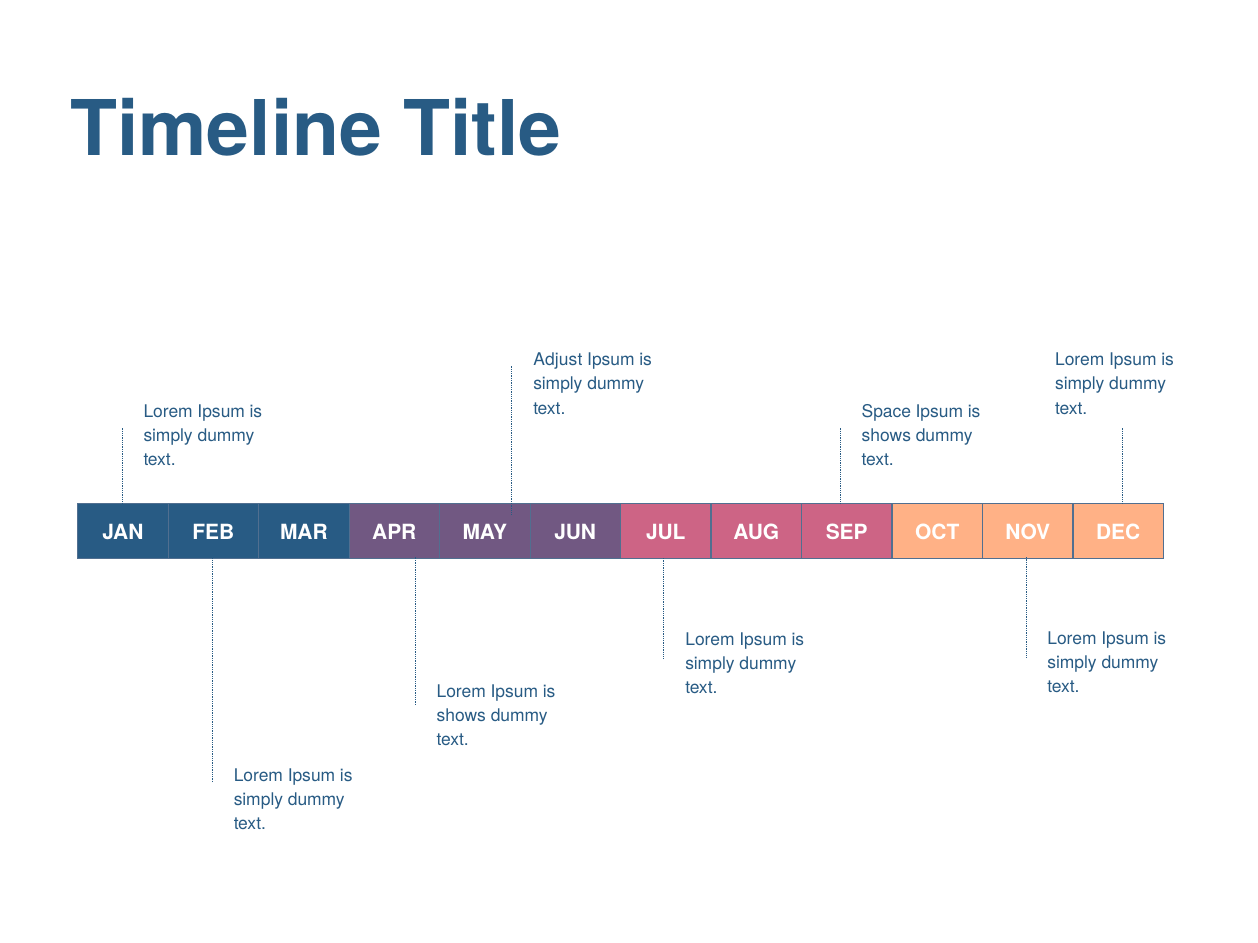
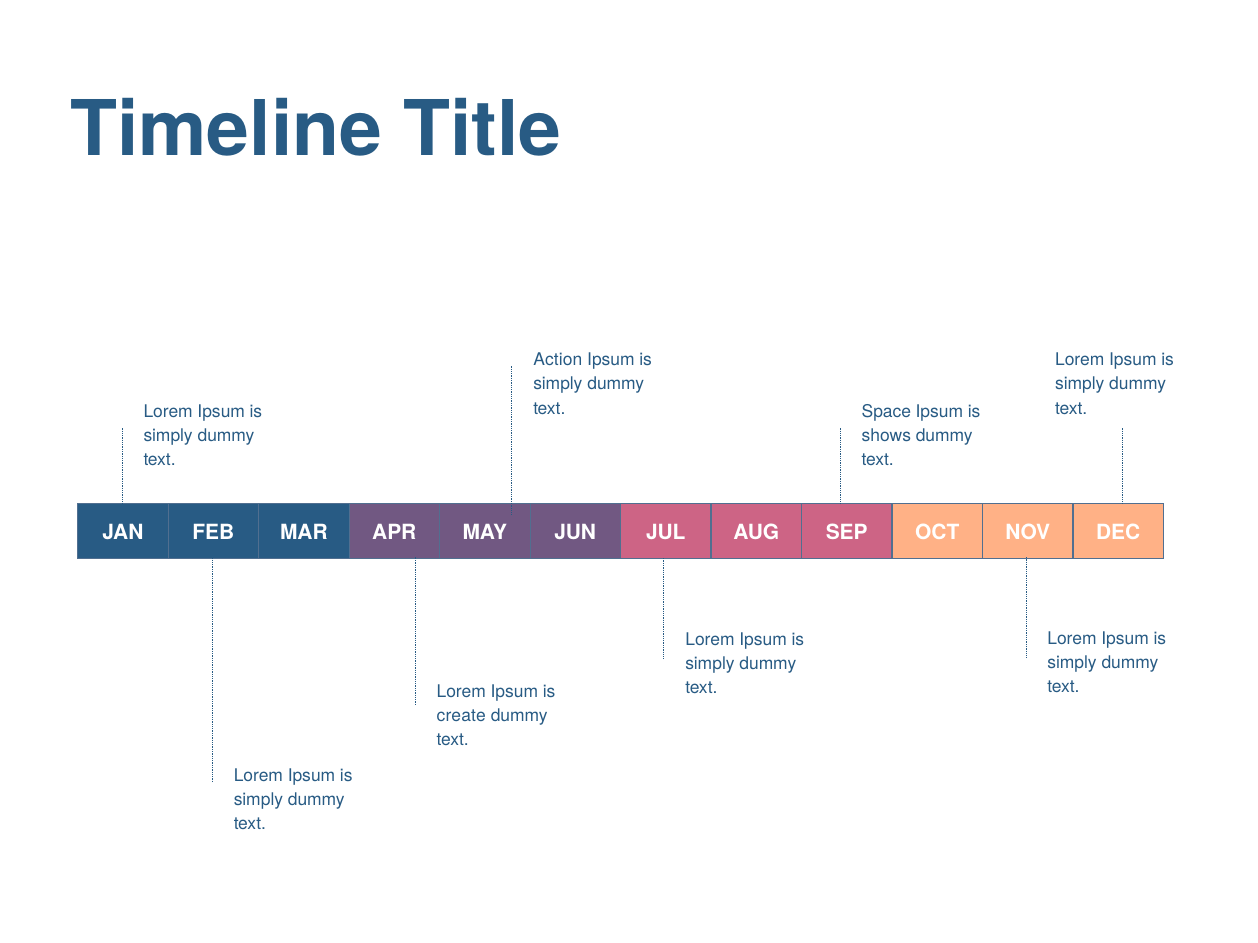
Adjust: Adjust -> Action
shows at (461, 716): shows -> create
